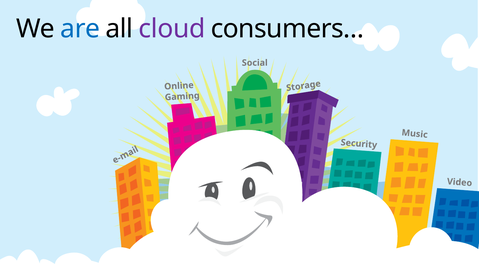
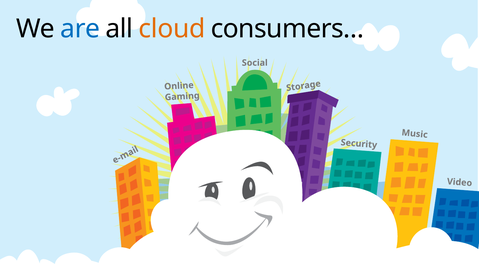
cloud colour: purple -> orange
